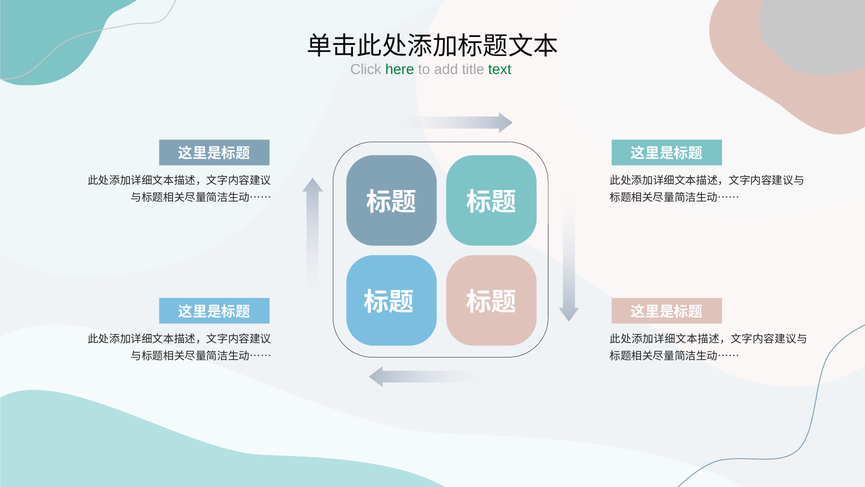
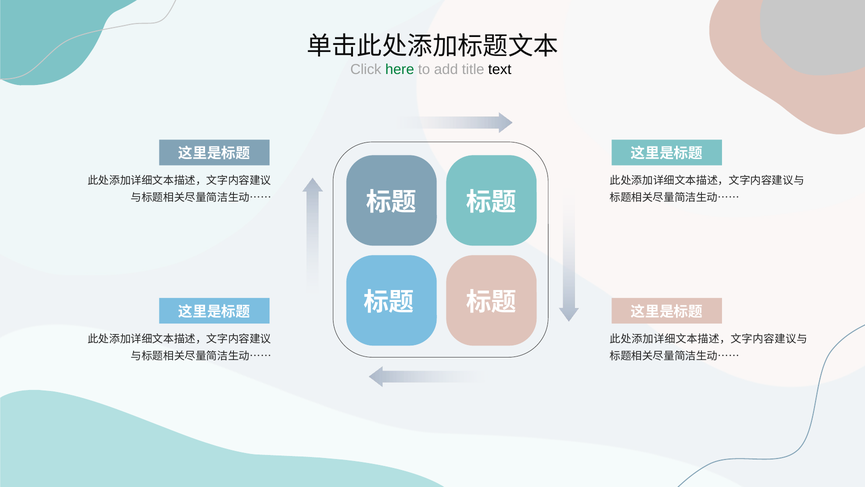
text colour: green -> black
